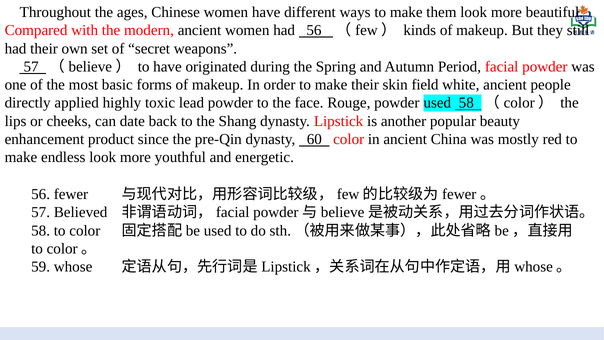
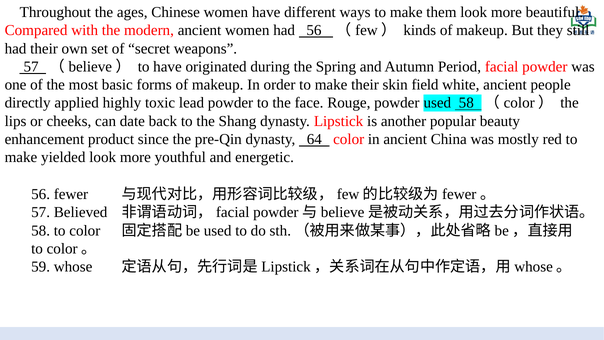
60: 60 -> 64
endless: endless -> yielded
